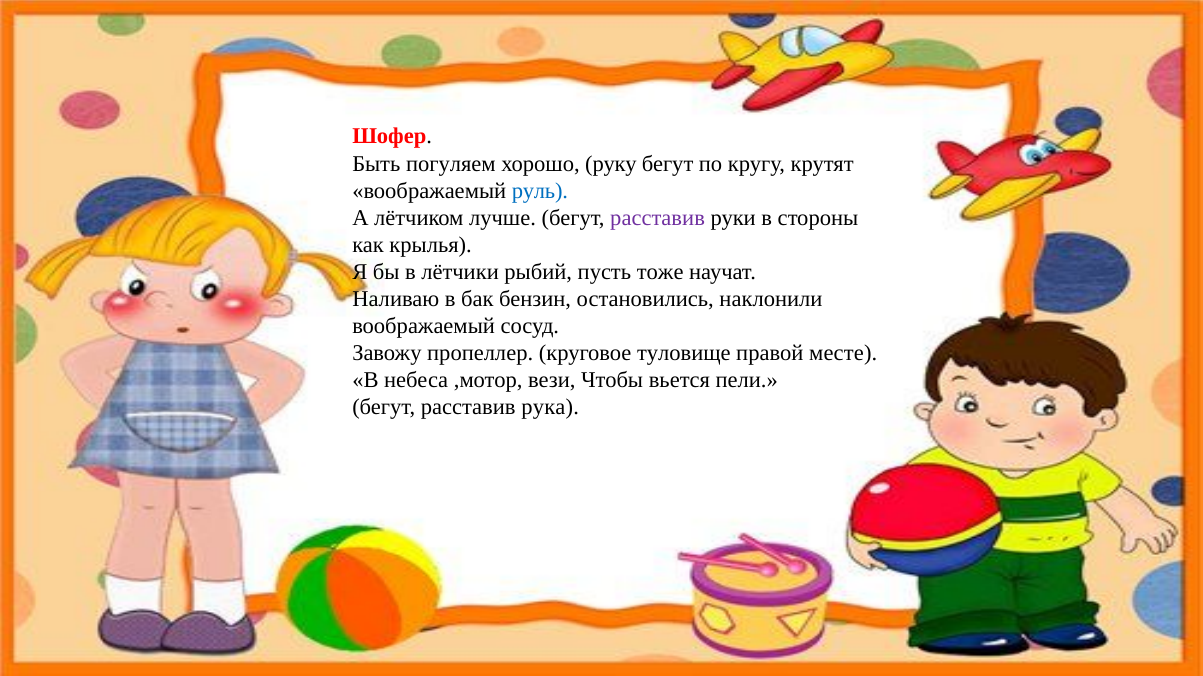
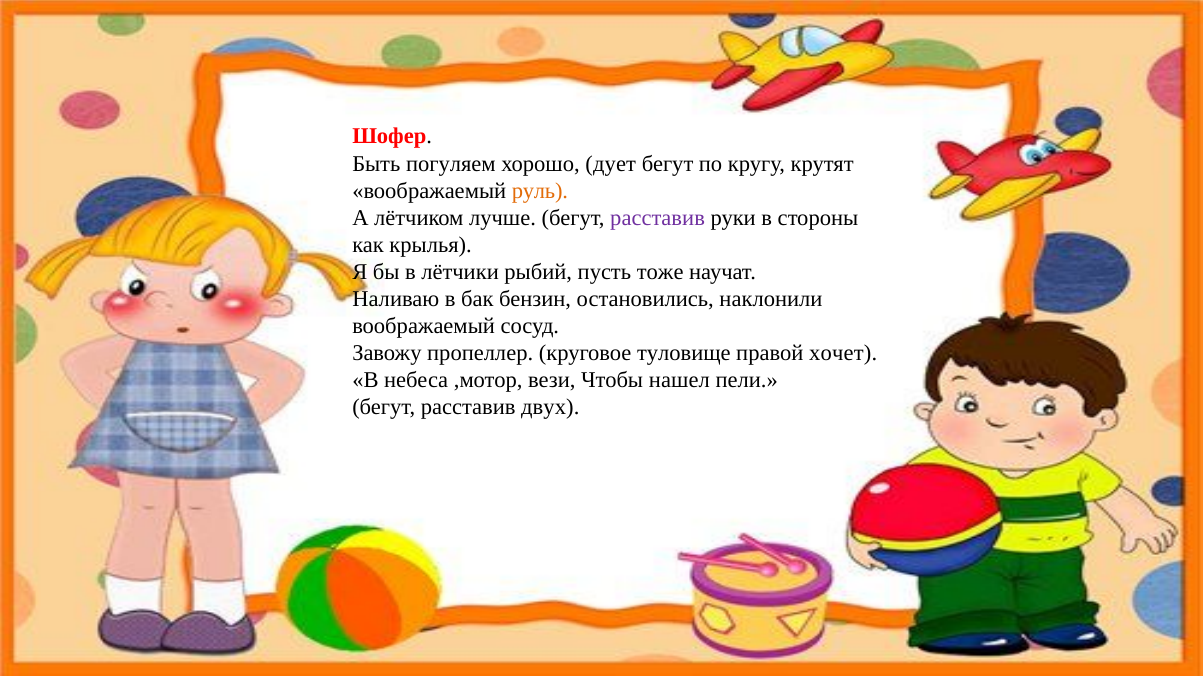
руку: руку -> дует
руль colour: blue -> orange
месте: месте -> хочет
вьется: вьется -> нашел
рука: рука -> двух
